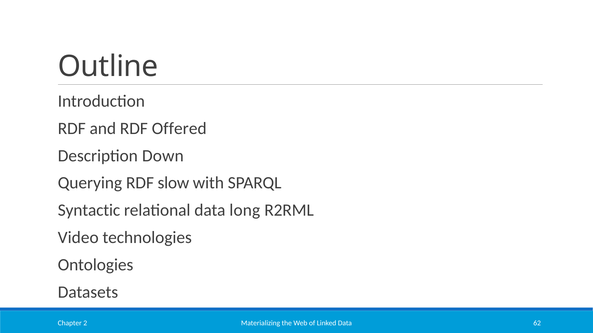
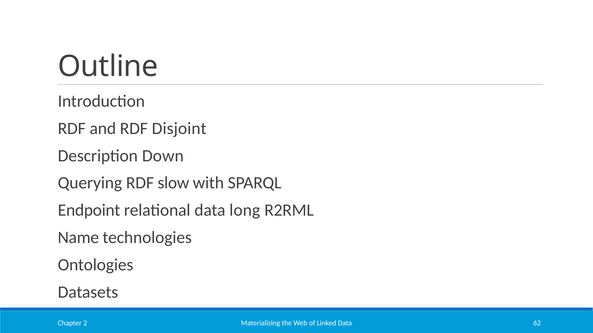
Offered: Offered -> Disjoint
Syntactic: Syntactic -> Endpoint
Video: Video -> Name
